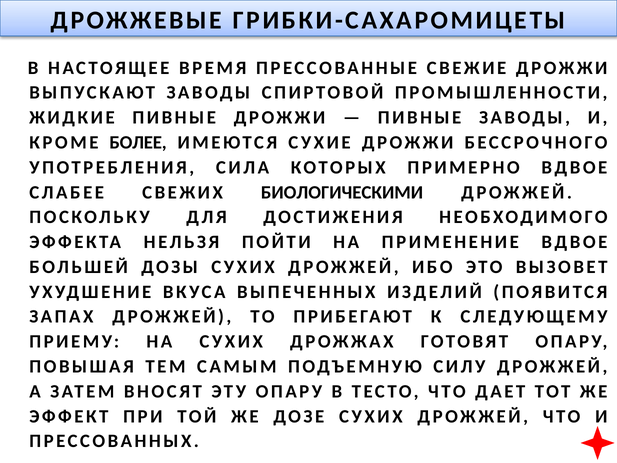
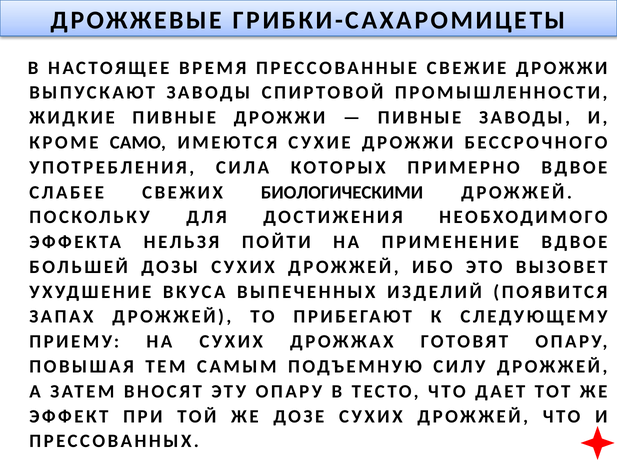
БОЛЕЕ: БОЛЕЕ -> САМО
